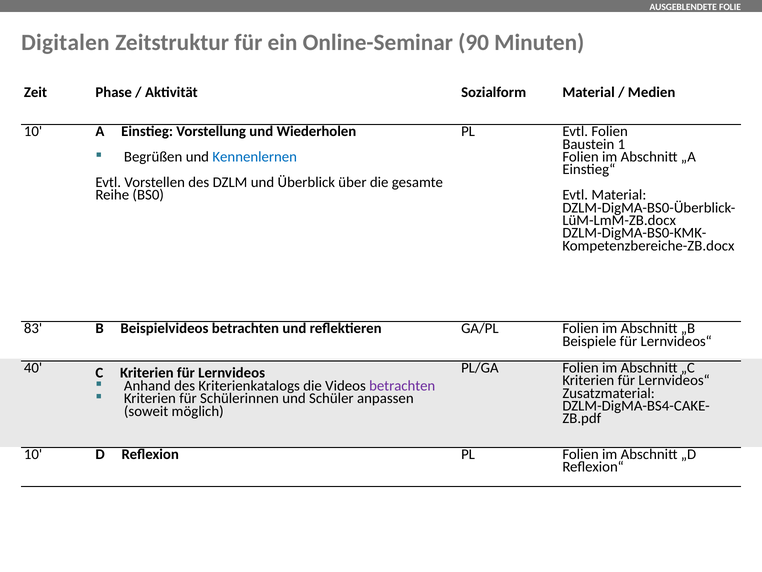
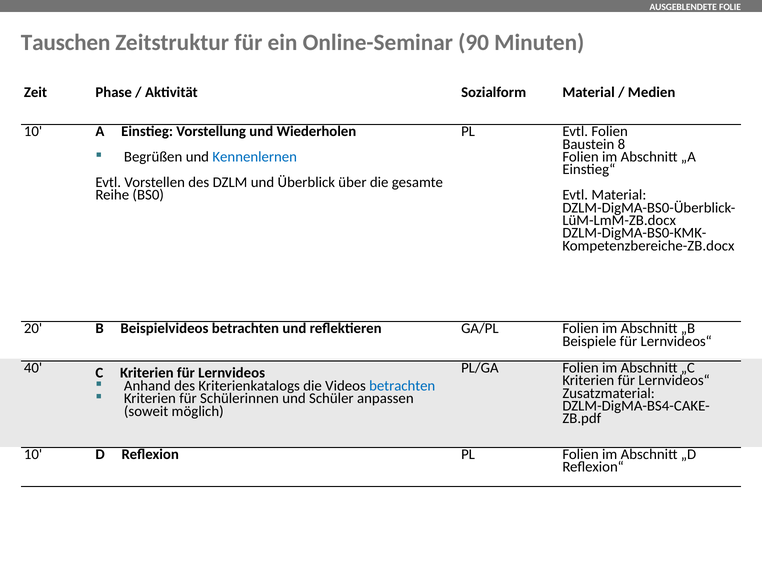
Digitalen: Digitalen -> Tauschen
1: 1 -> 8
83: 83 -> 20
betrachten at (402, 385) colour: purple -> blue
